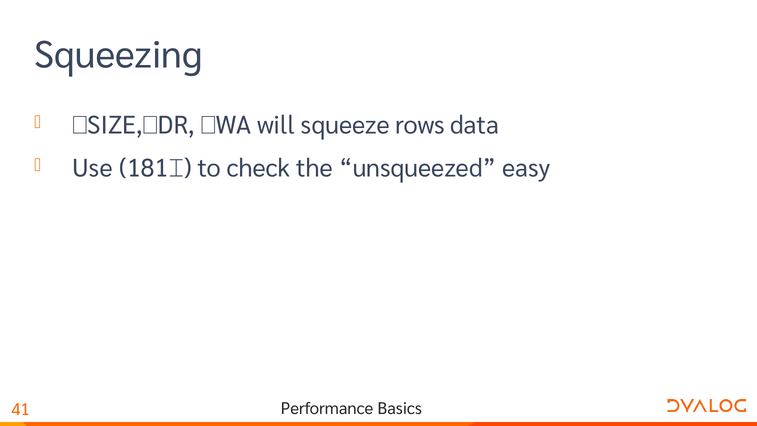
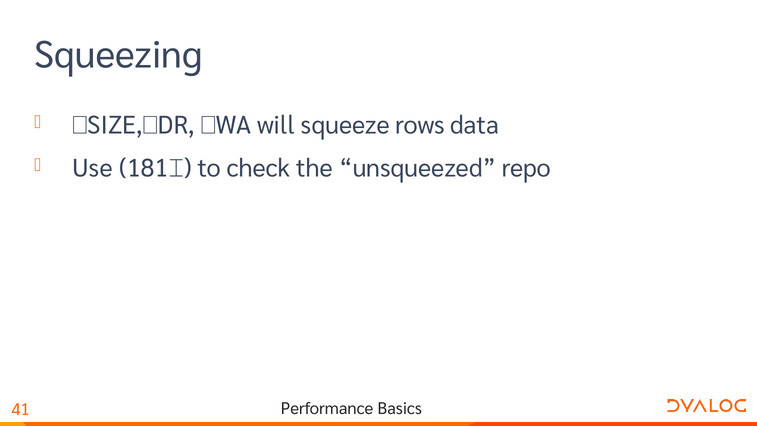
easy: easy -> repo
